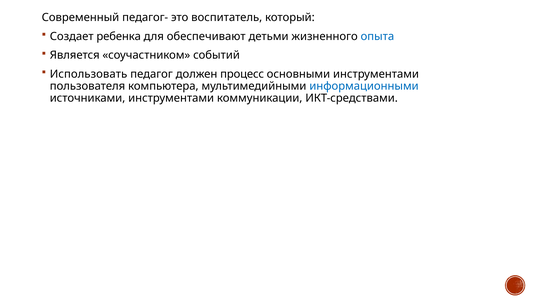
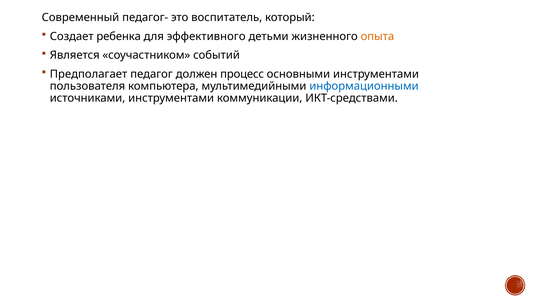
обеспечивают: обеспечивают -> эффективного
опыта colour: blue -> orange
Использовать: Использовать -> Предполагает
